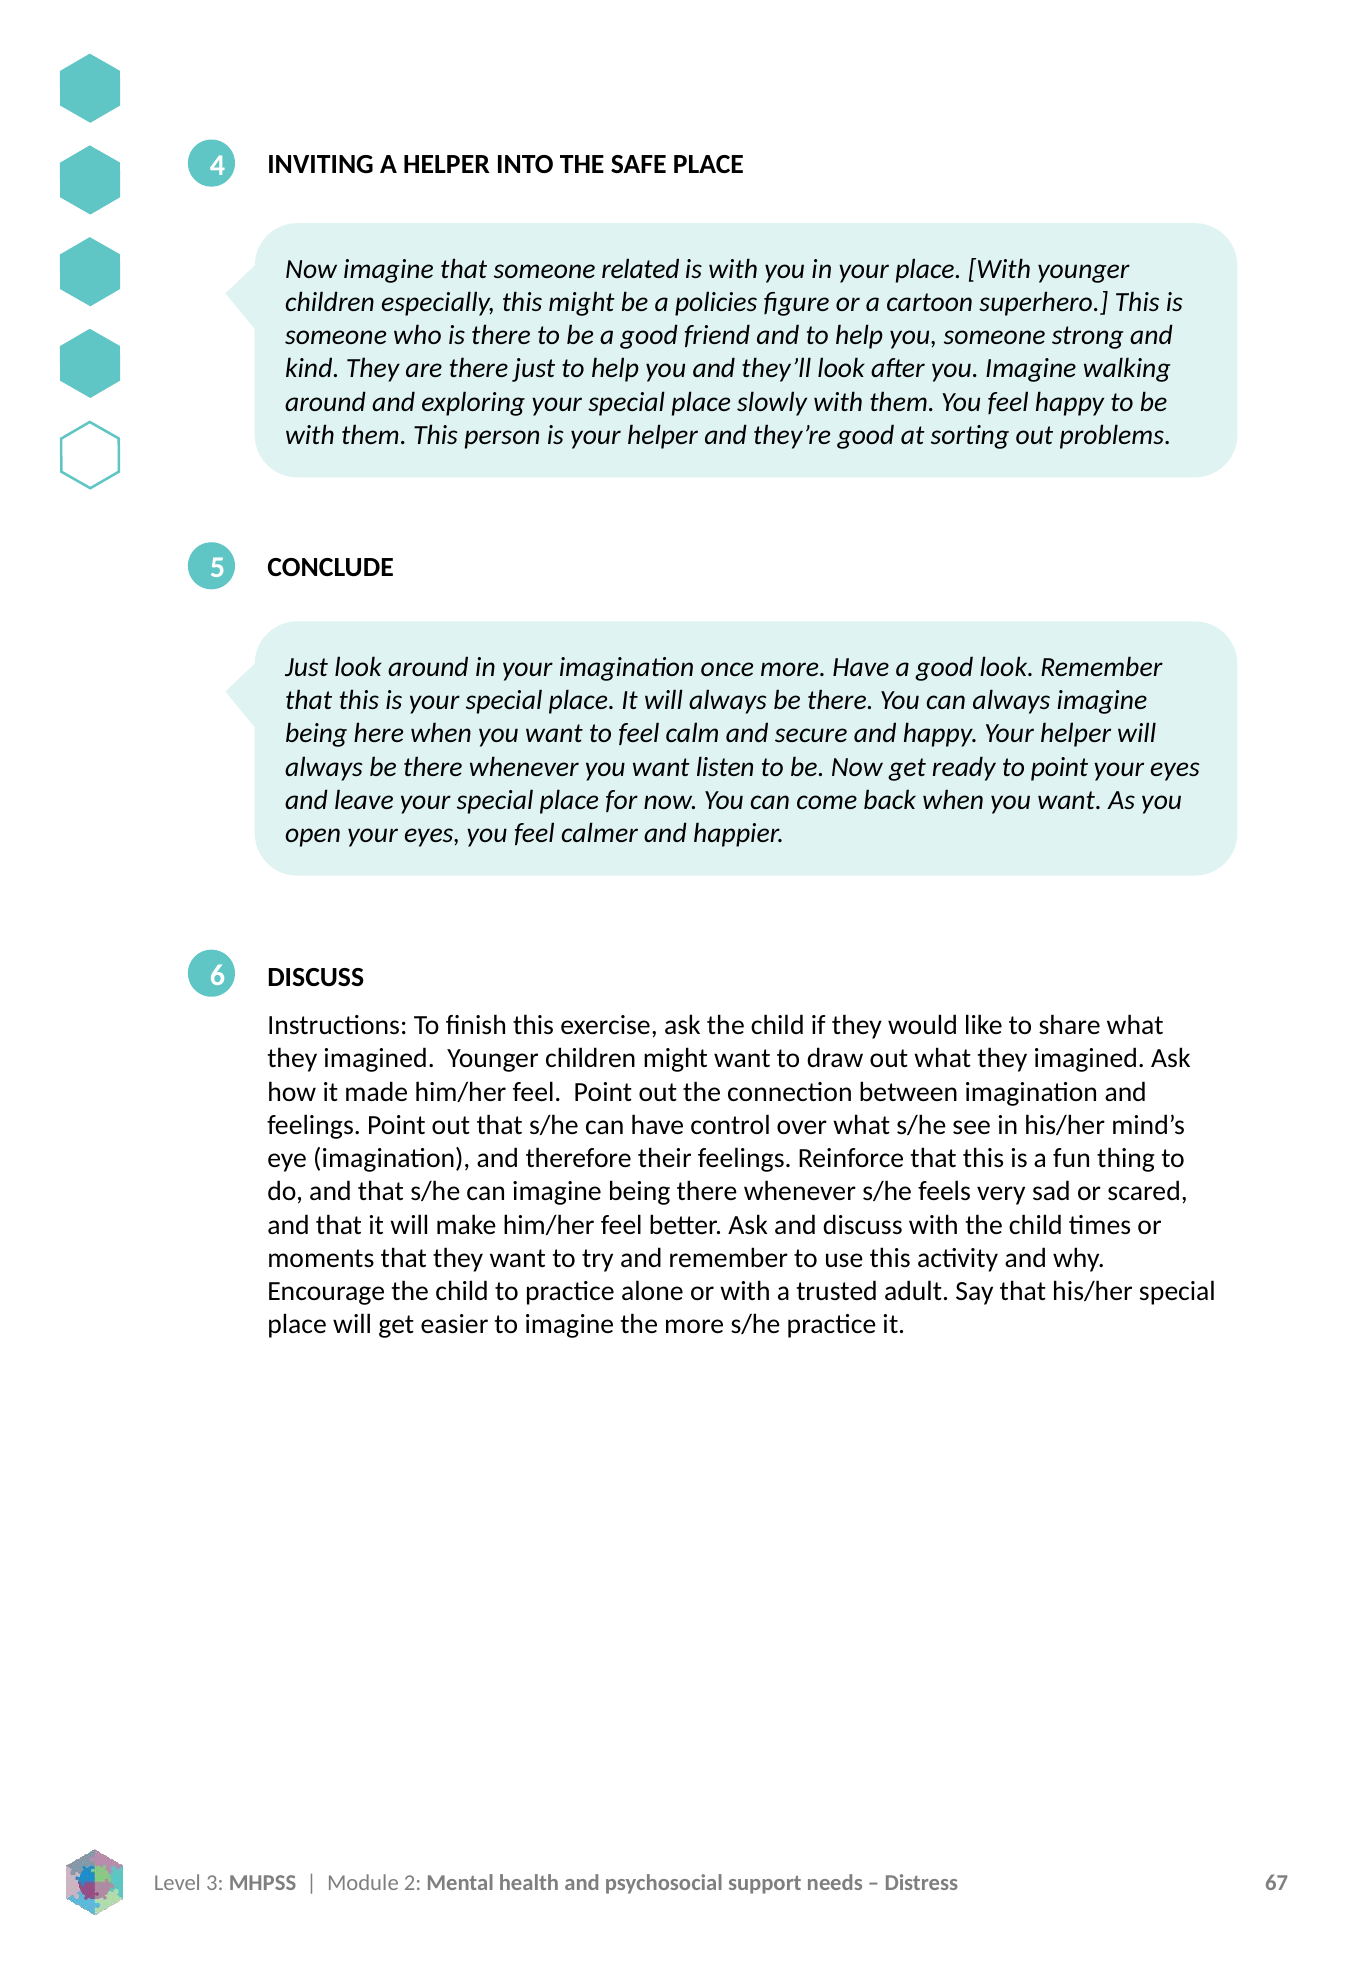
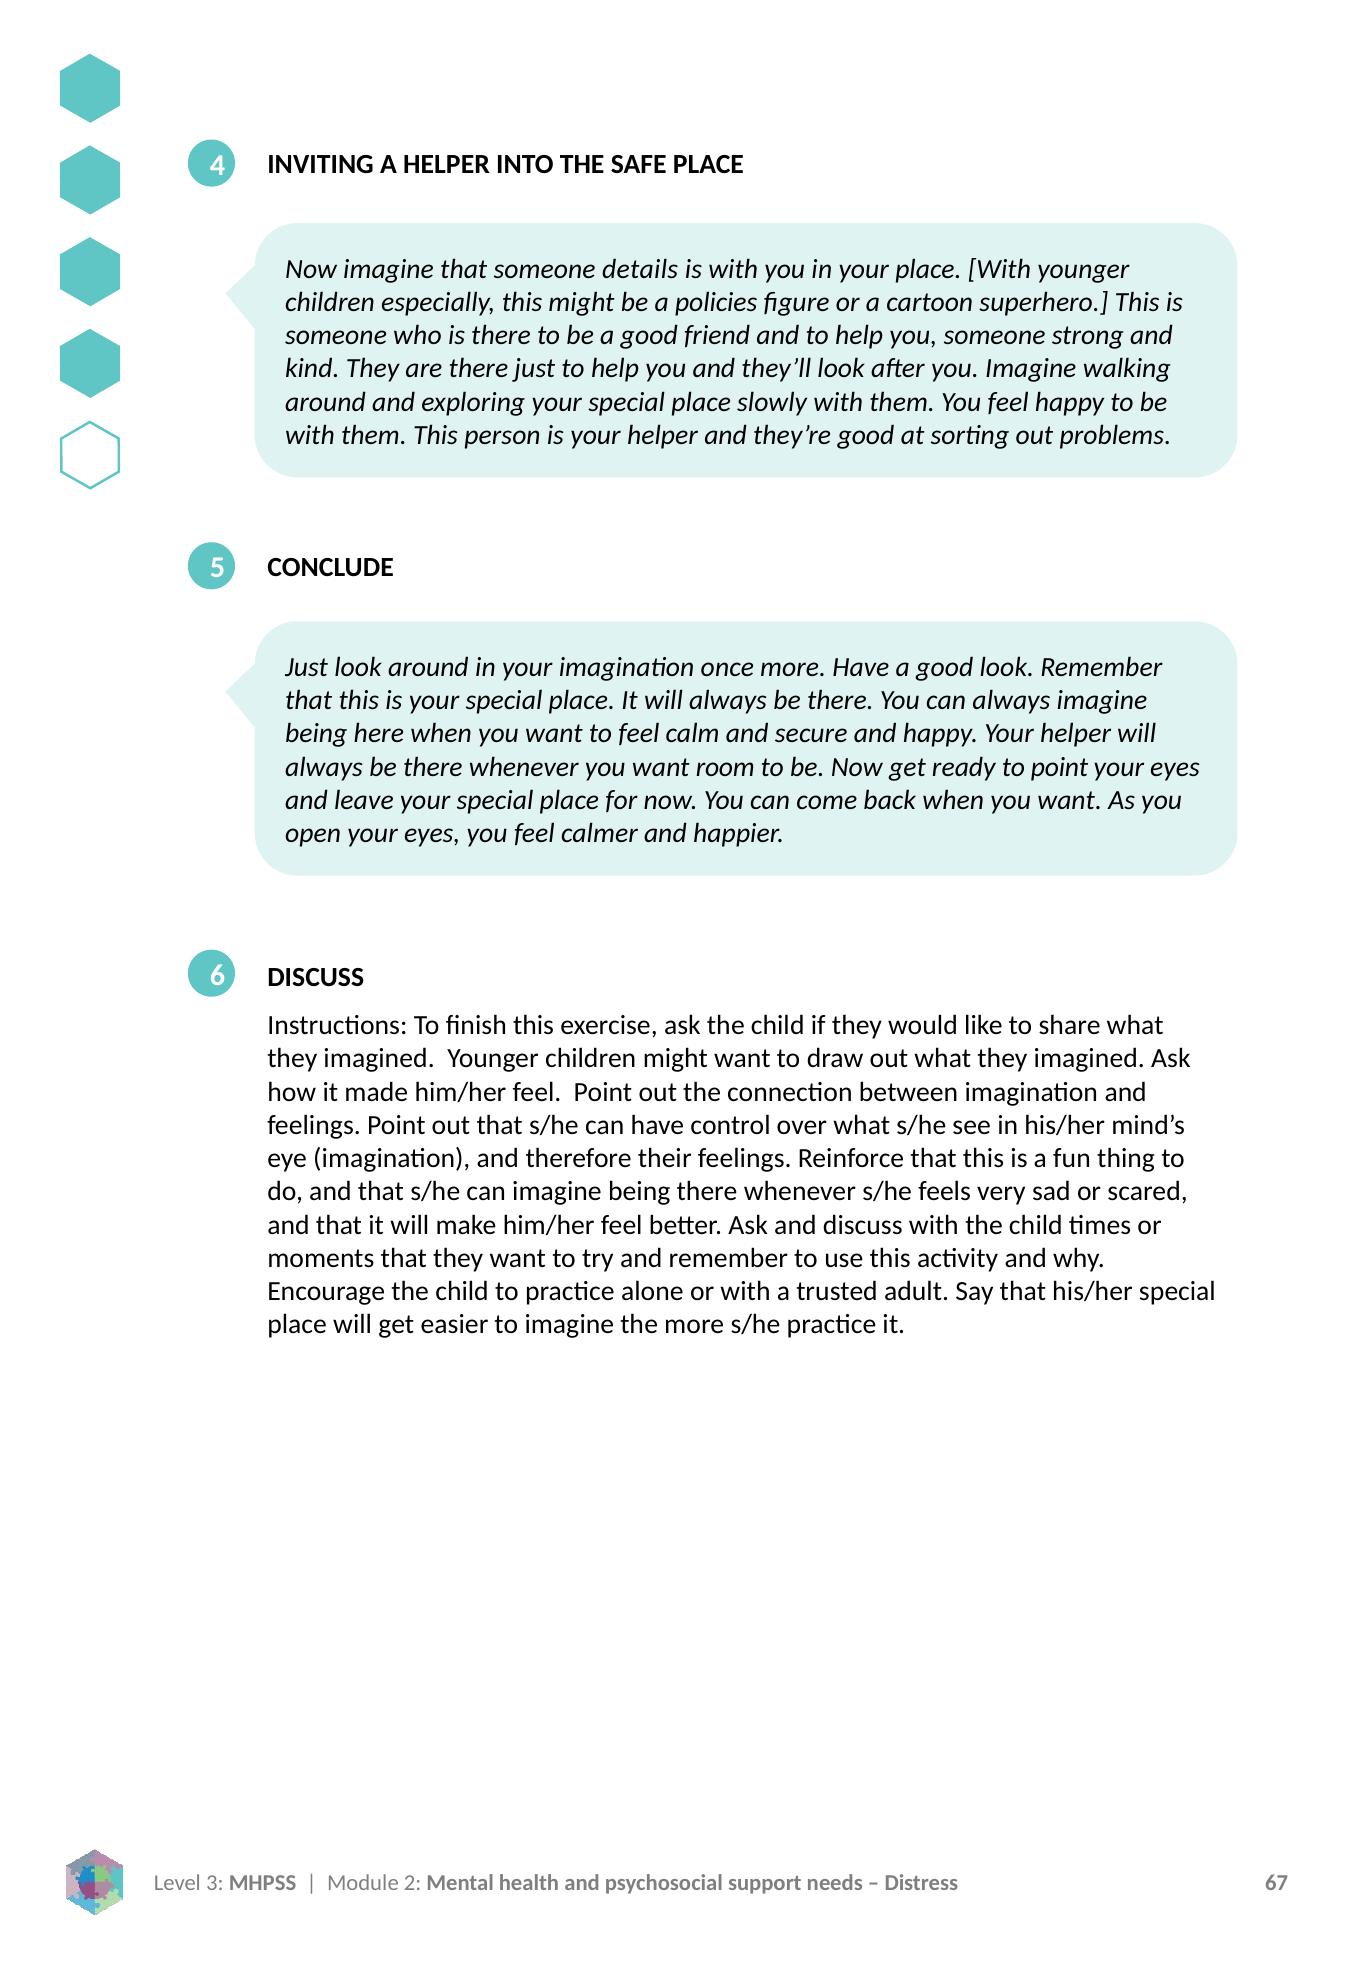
related: related -> details
listen: listen -> room
